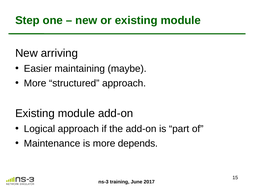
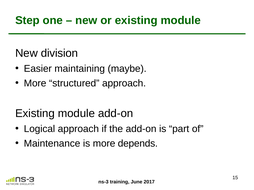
arriving: arriving -> division
